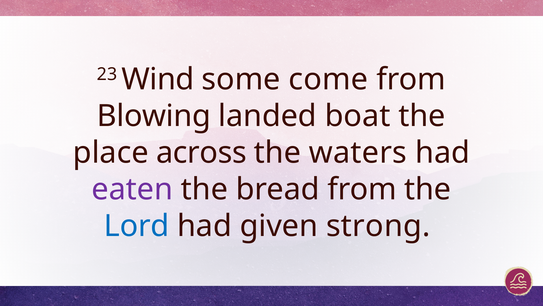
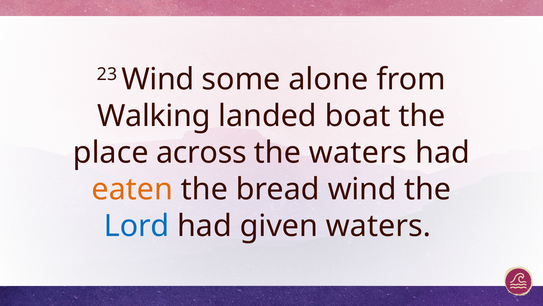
come: come -> alone
Blowing: Blowing -> Walking
eaten colour: purple -> orange
bread from: from -> wind
given strong: strong -> waters
